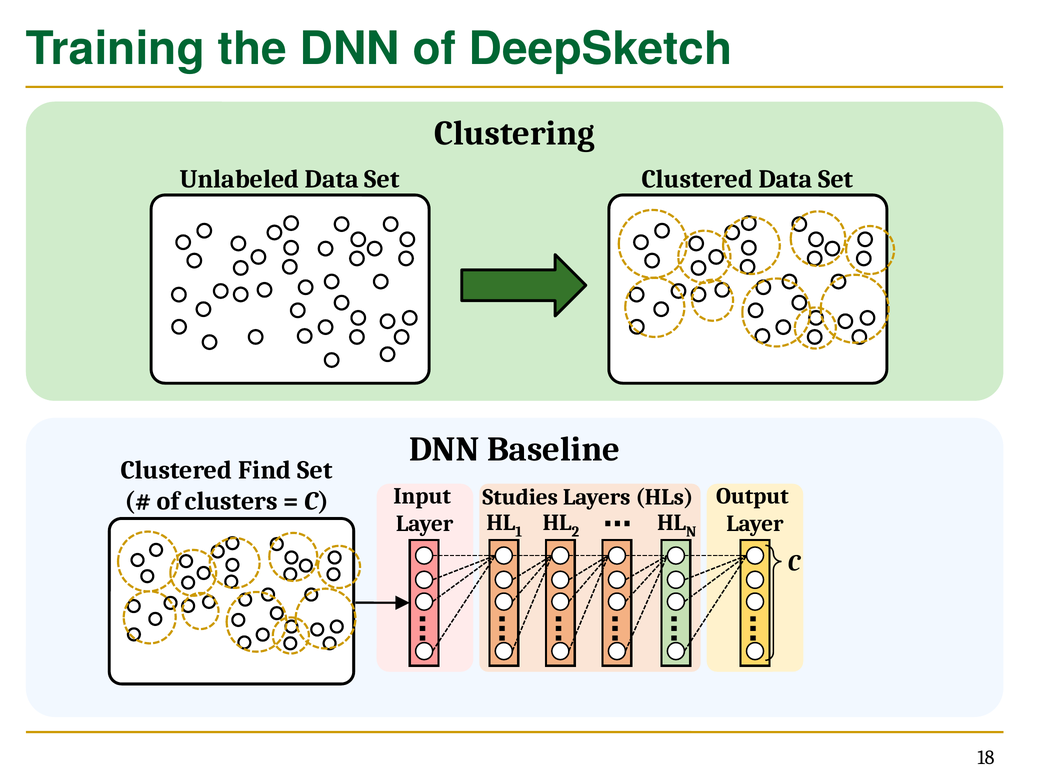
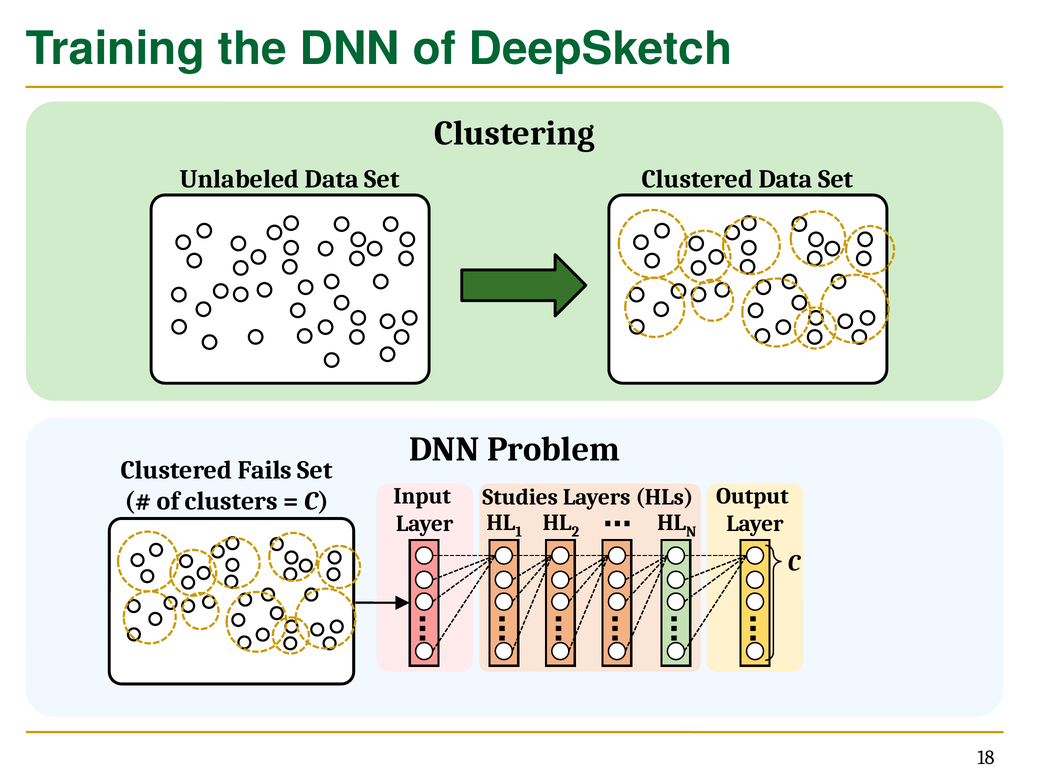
Baseline: Baseline -> Problem
Find: Find -> Fails
